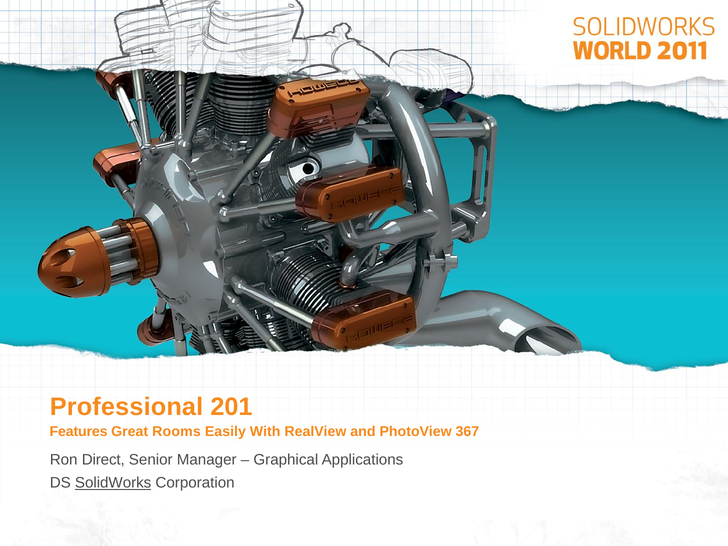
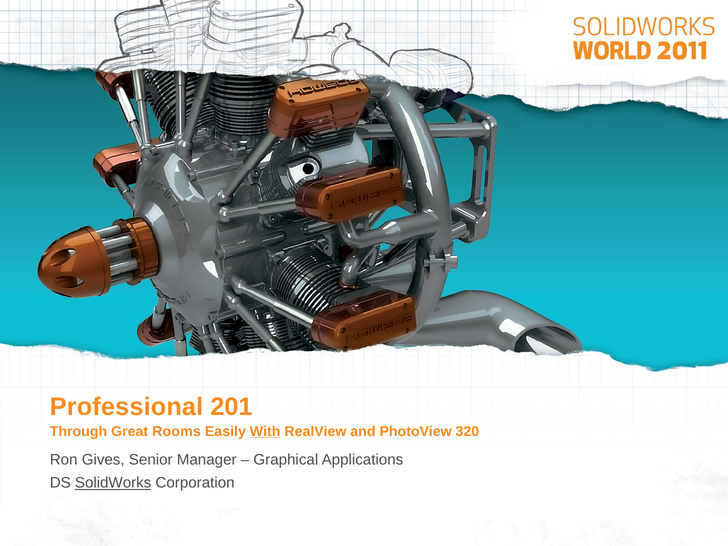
Features: Features -> Through
With underline: none -> present
367: 367 -> 320
Direct: Direct -> Gives
